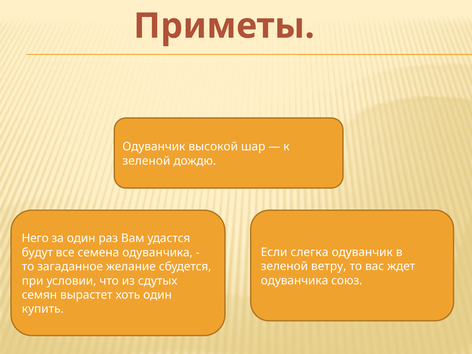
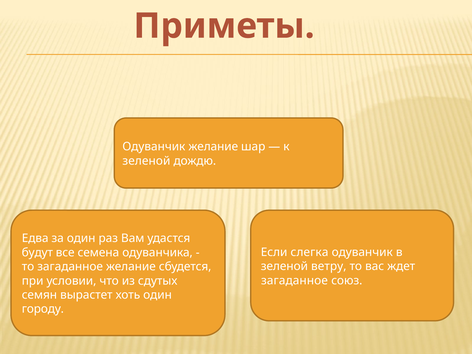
Одуванчик высокой: высокой -> желание
Него: Него -> Едва
одуванчика at (294, 280): одуванчика -> загаданное
купить: купить -> городу
